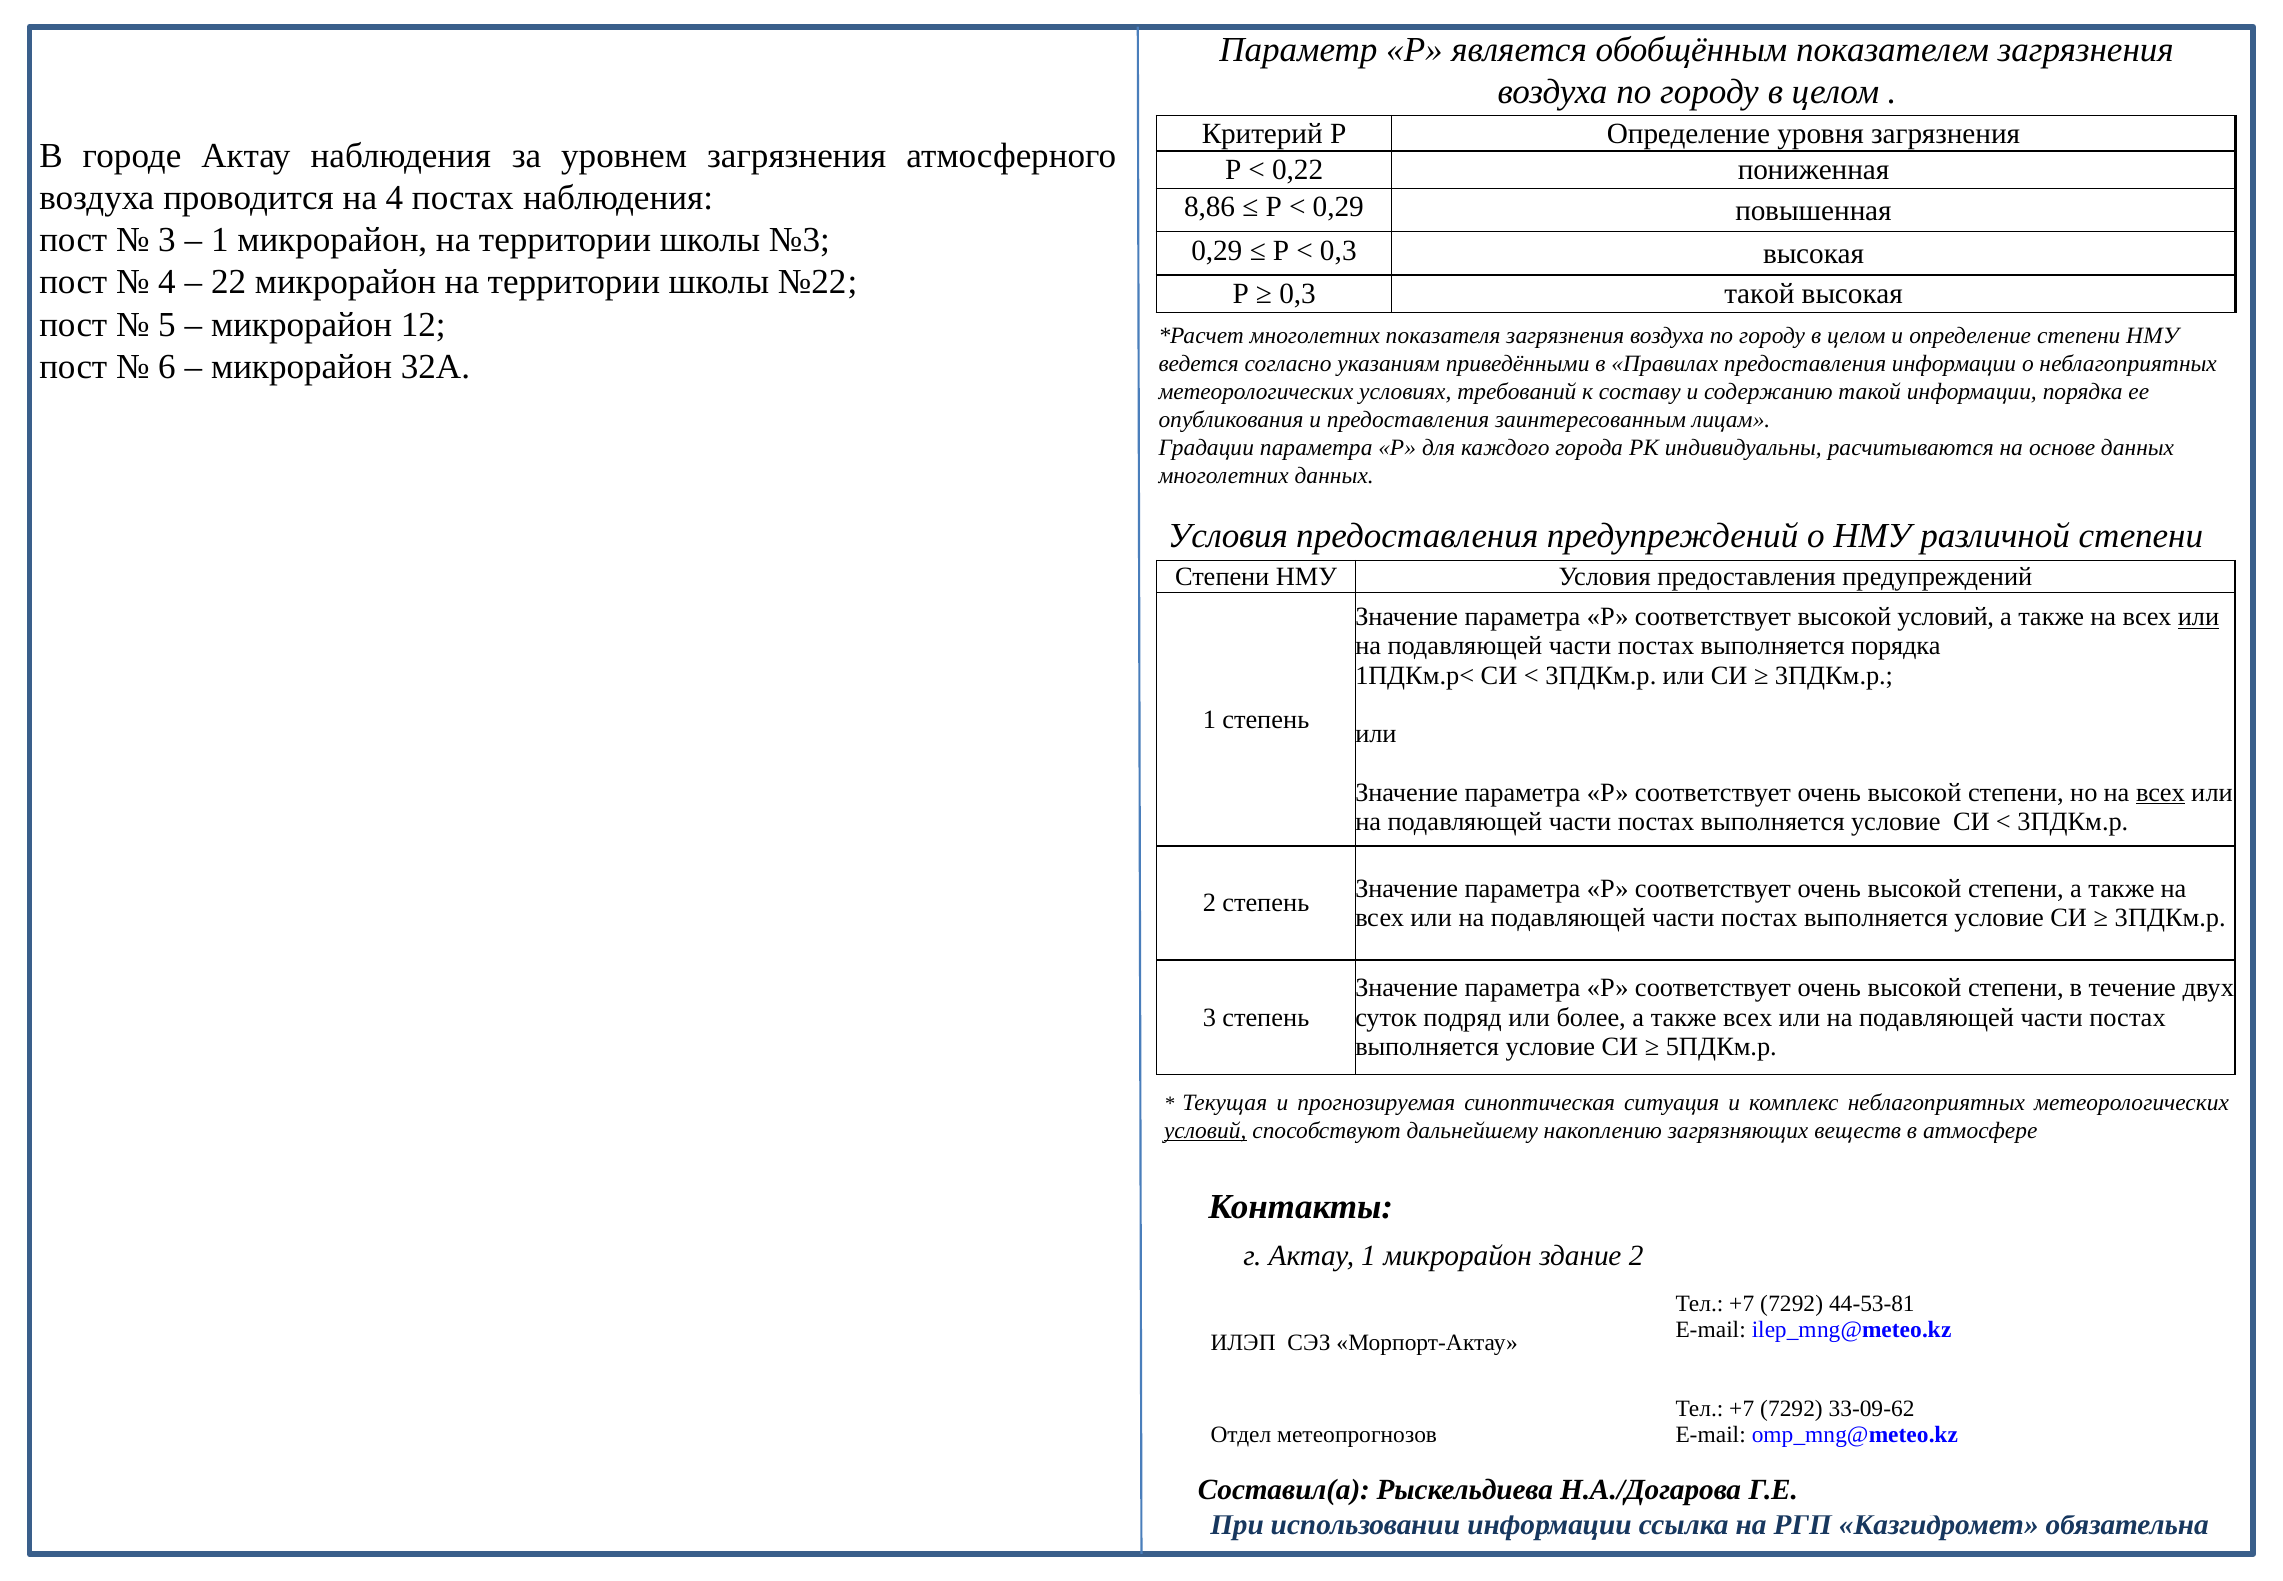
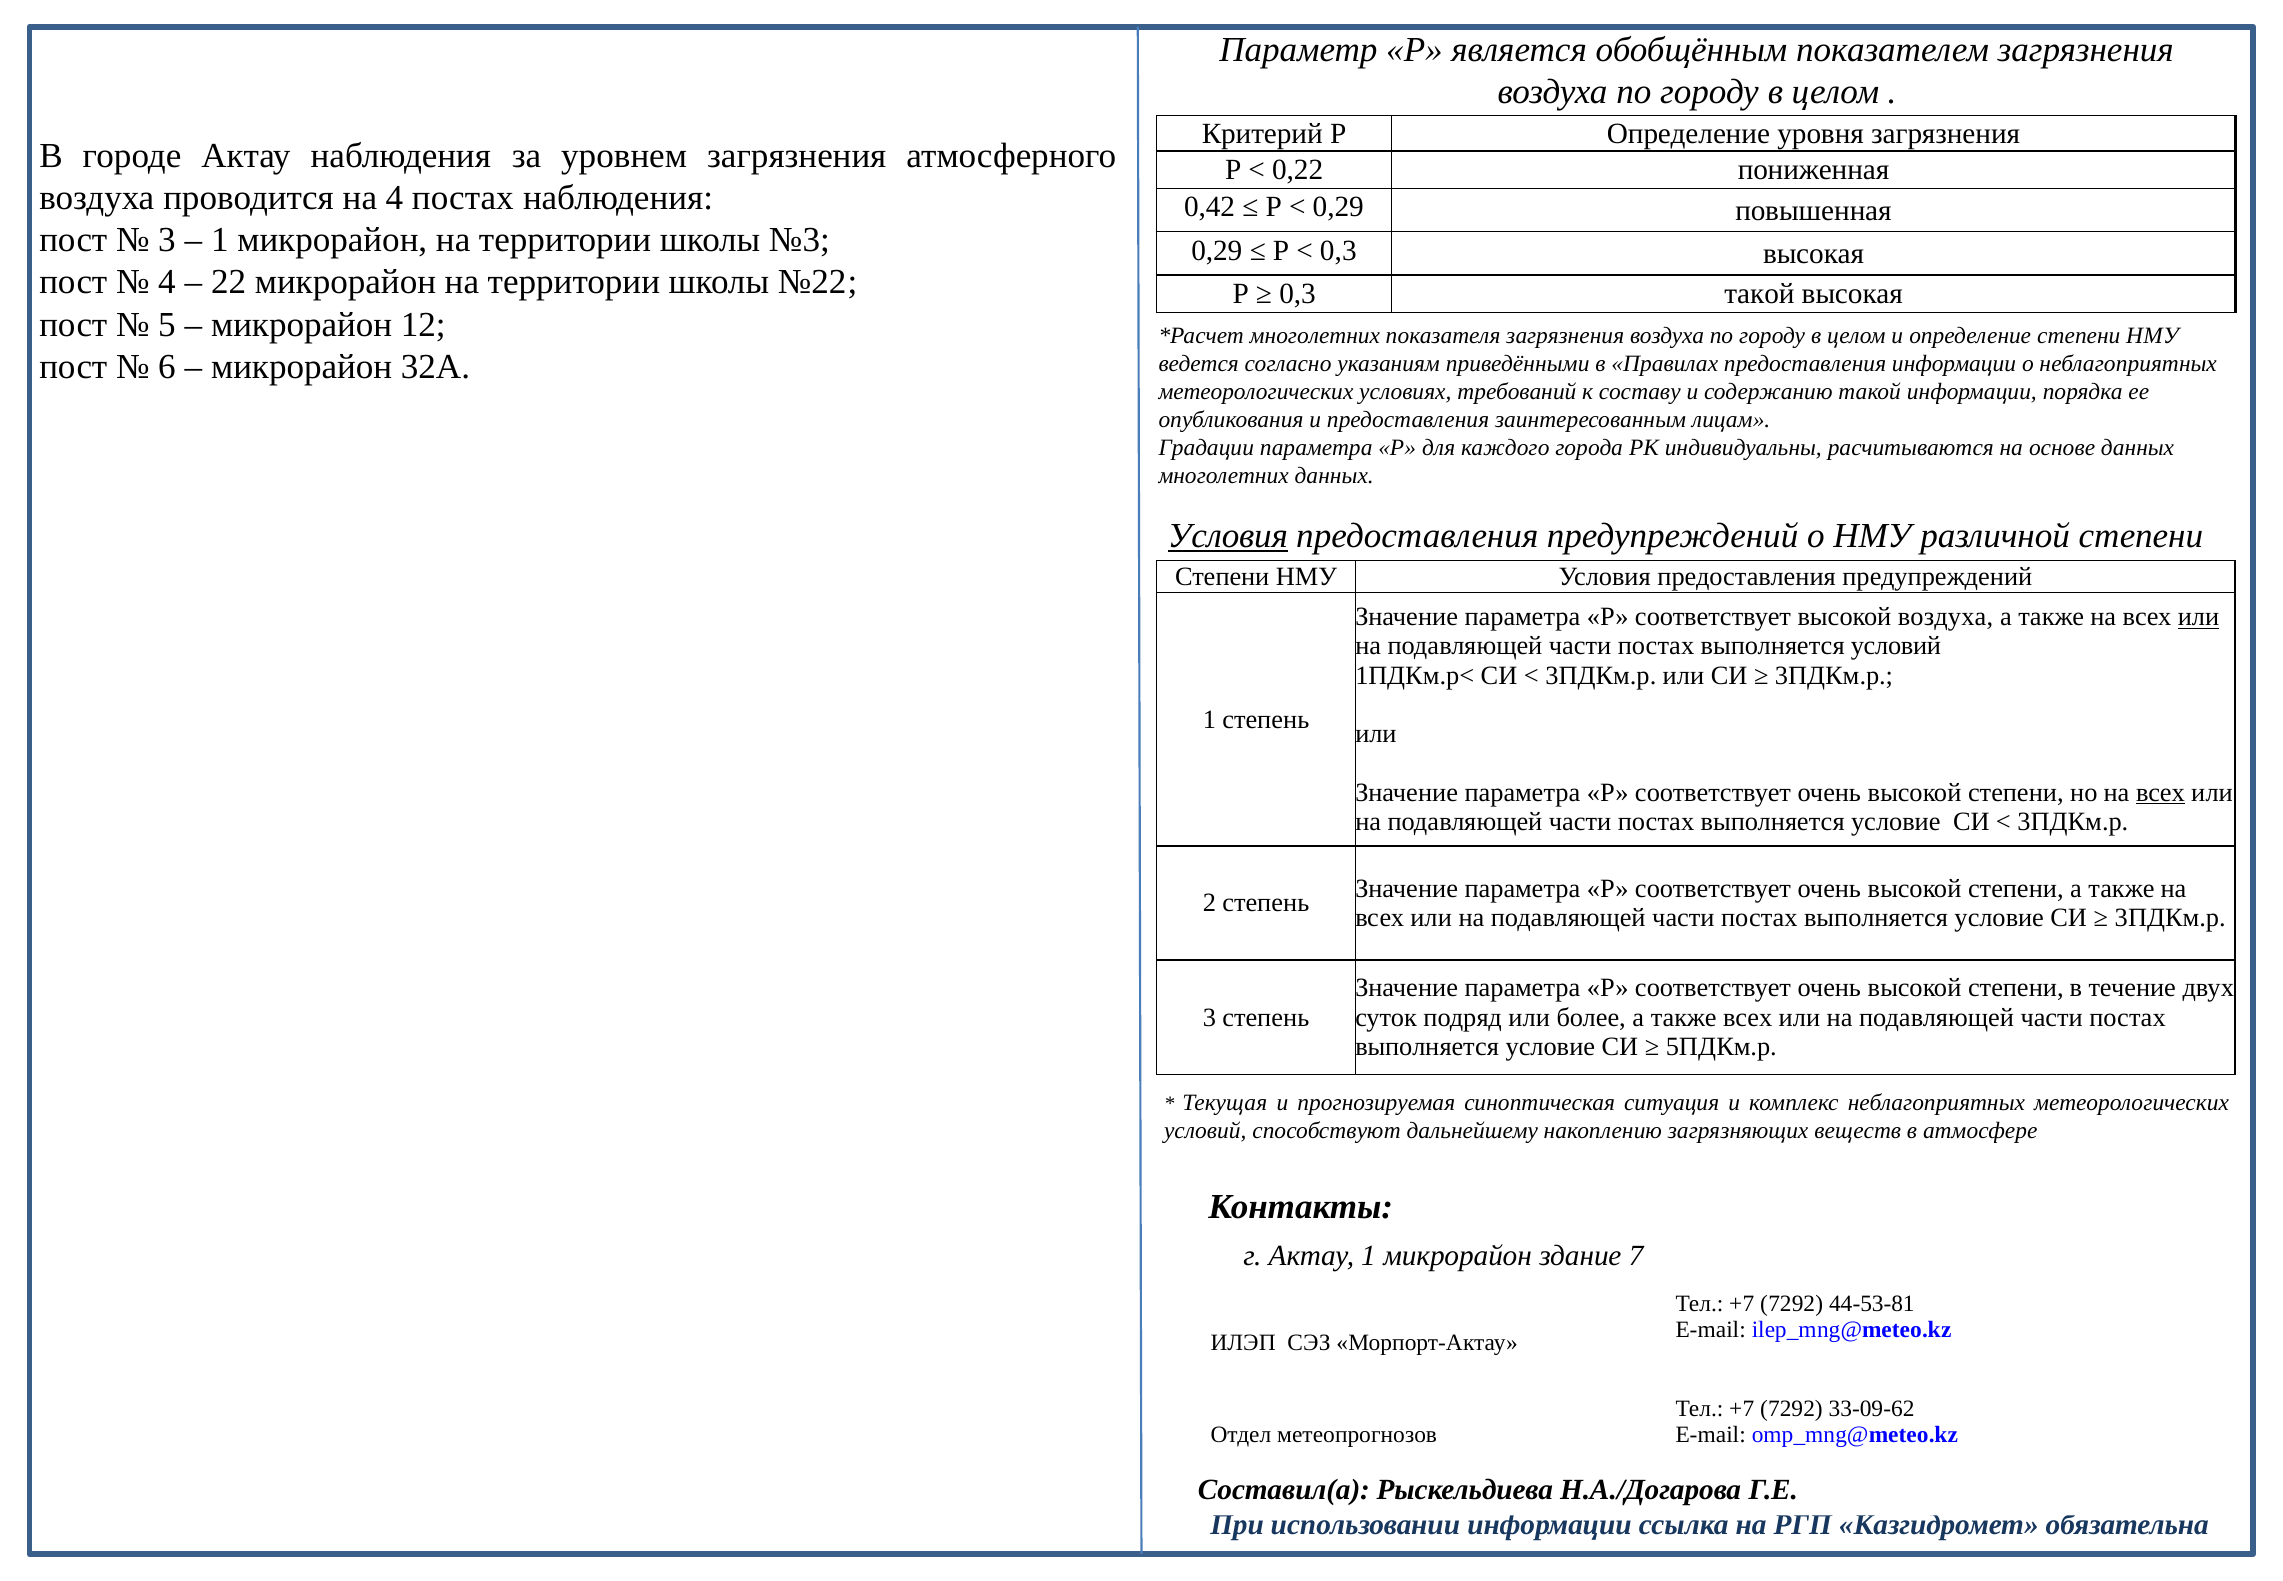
8,86: 8,86 -> 0,42
Условия at (1228, 536) underline: none -> present
высокой условий: условий -> воздуха
выполняется порядка: порядка -> условий
условий at (1205, 1130) underline: present -> none
здание 2: 2 -> 7
